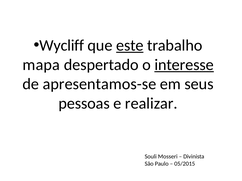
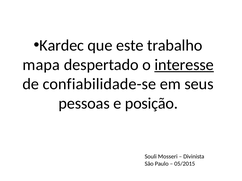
Wycliff: Wycliff -> Kardec
este underline: present -> none
apresentamos-se: apresentamos-se -> confiabilidade-se
realizar: realizar -> posição
